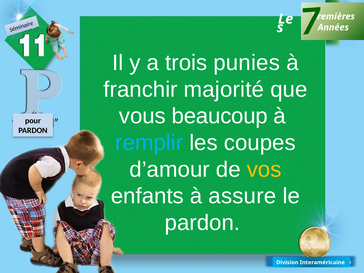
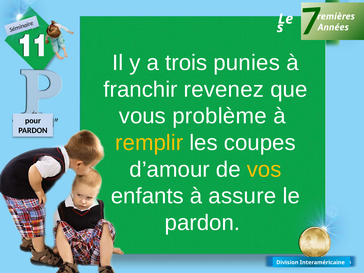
majorité: majorité -> revenez
beaucoup: beaucoup -> problème
remplir colour: light blue -> yellow
